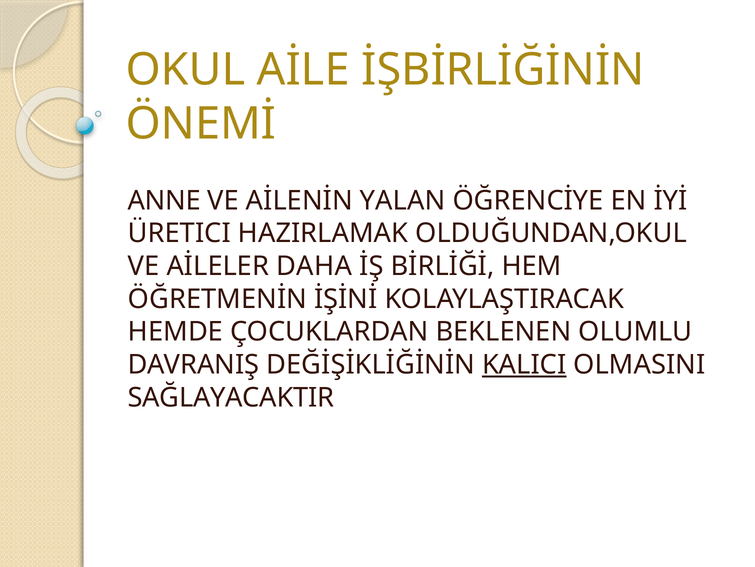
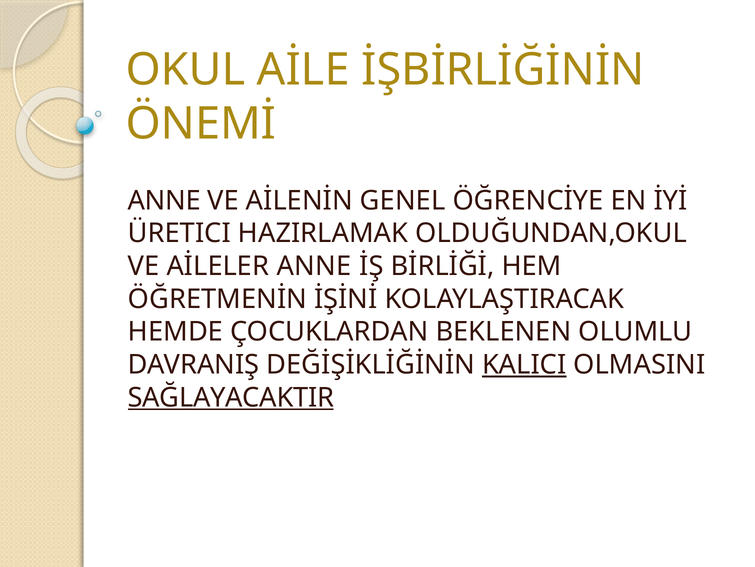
YALAN: YALAN -> GENEL
AİLELER DAHA: DAHA -> ANNE
SAĞLAYACAKTIR underline: none -> present
